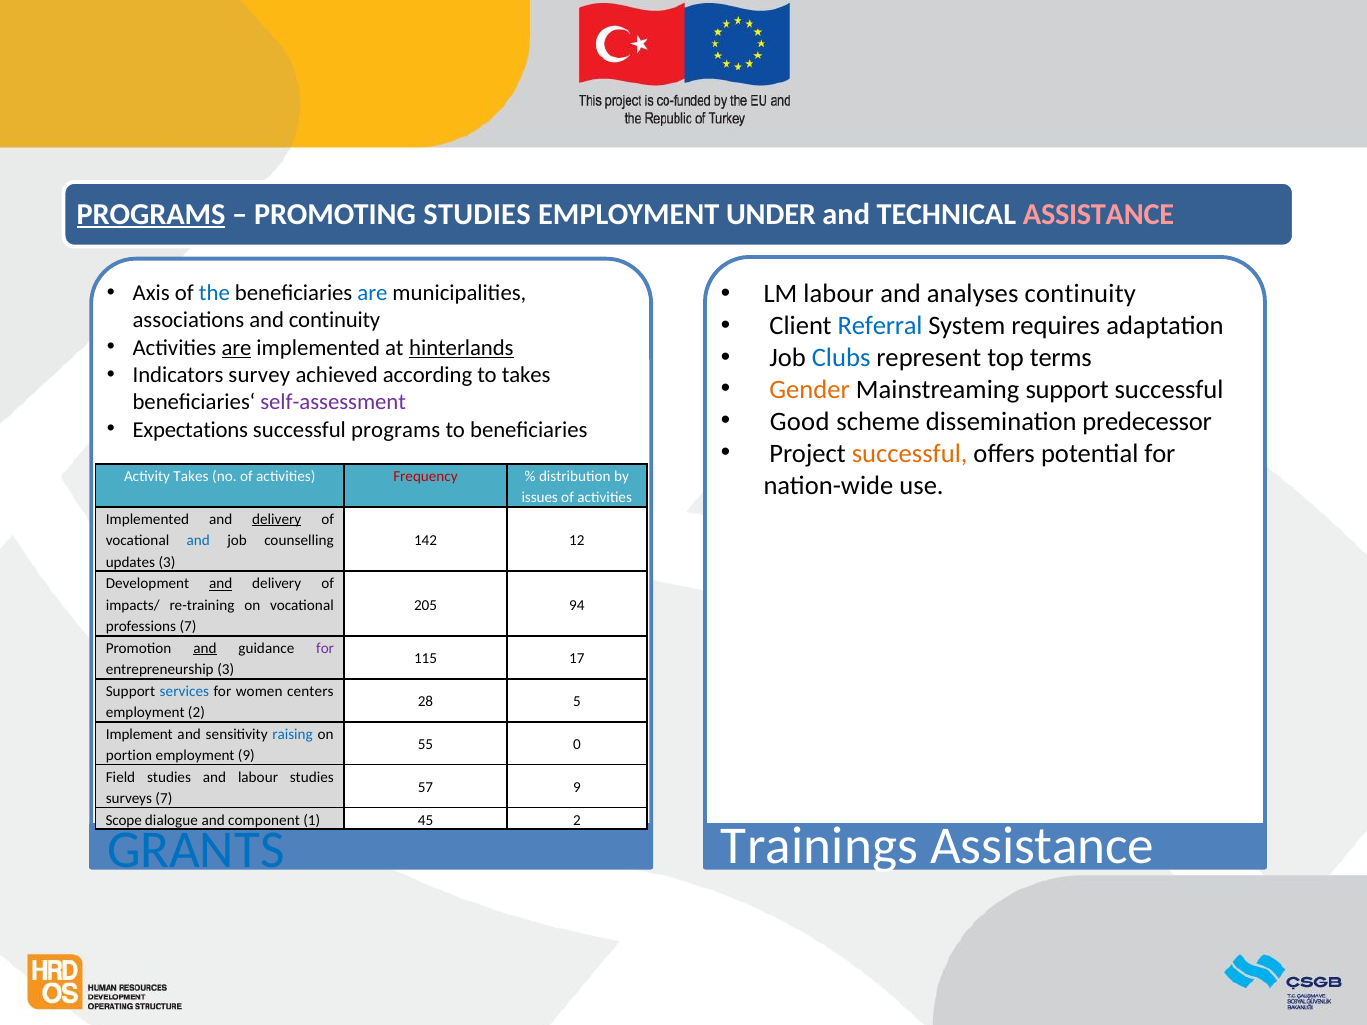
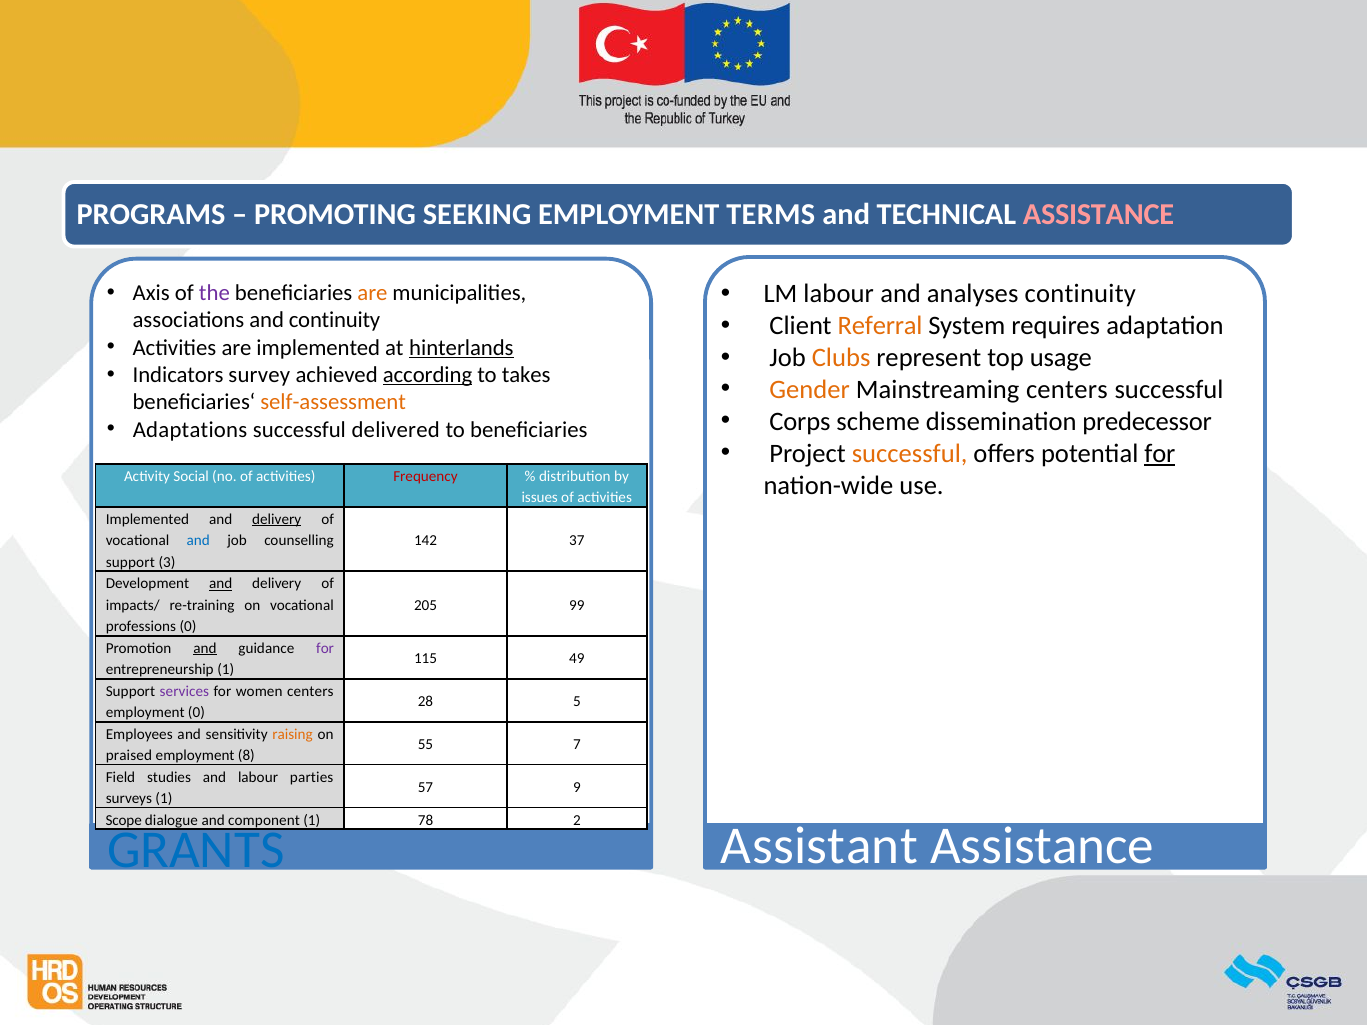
PROGRAMS at (151, 214) underline: present -> none
PROMOTING STUDIES: STUDIES -> SEEKING
UNDER: UNDER -> TERMS
the colour: blue -> purple
are at (372, 293) colour: blue -> orange
Referral colour: blue -> orange
are at (236, 348) underline: present -> none
Clubs colour: blue -> orange
terms: terms -> usage
according underline: none -> present
Mainstreaming support: support -> centers
self-assessment colour: purple -> orange
Good: Good -> Corps
Expectations: Expectations -> Adaptations
successful programs: programs -> delivered
for at (1160, 454) underline: none -> present
Activity Takes: Takes -> Social
12: 12 -> 37
updates at (130, 562): updates -> support
94: 94 -> 99
professions 7: 7 -> 0
17: 17 -> 49
entrepreneurship 3: 3 -> 1
services colour: blue -> purple
employment 2: 2 -> 0
Implement: Implement -> Employees
raising colour: blue -> orange
0: 0 -> 7
portion: portion -> praised
employment 9: 9 -> 8
labour studies: studies -> parties
surveys 7: 7 -> 1
45: 45 -> 78
Trainings: Trainings -> Assistant
